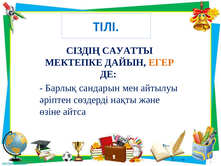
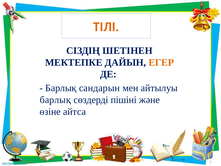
ТІЛІ colour: blue -> orange
САУАТТЫ: САУАТТЫ -> ШЕТІНЕН
әріптен at (55, 100): әріптен -> барлық
нақты: нақты -> пішіні
